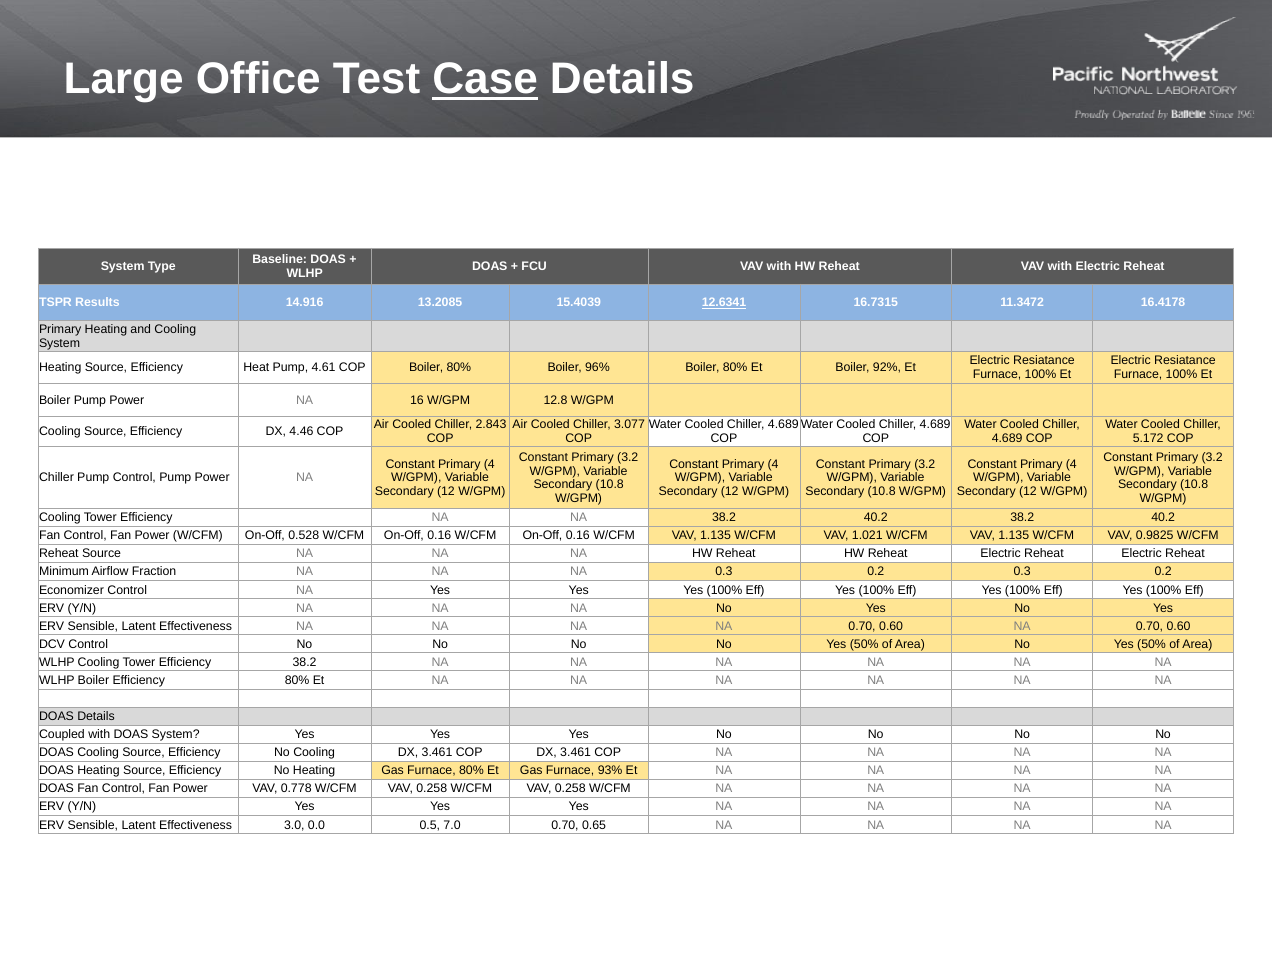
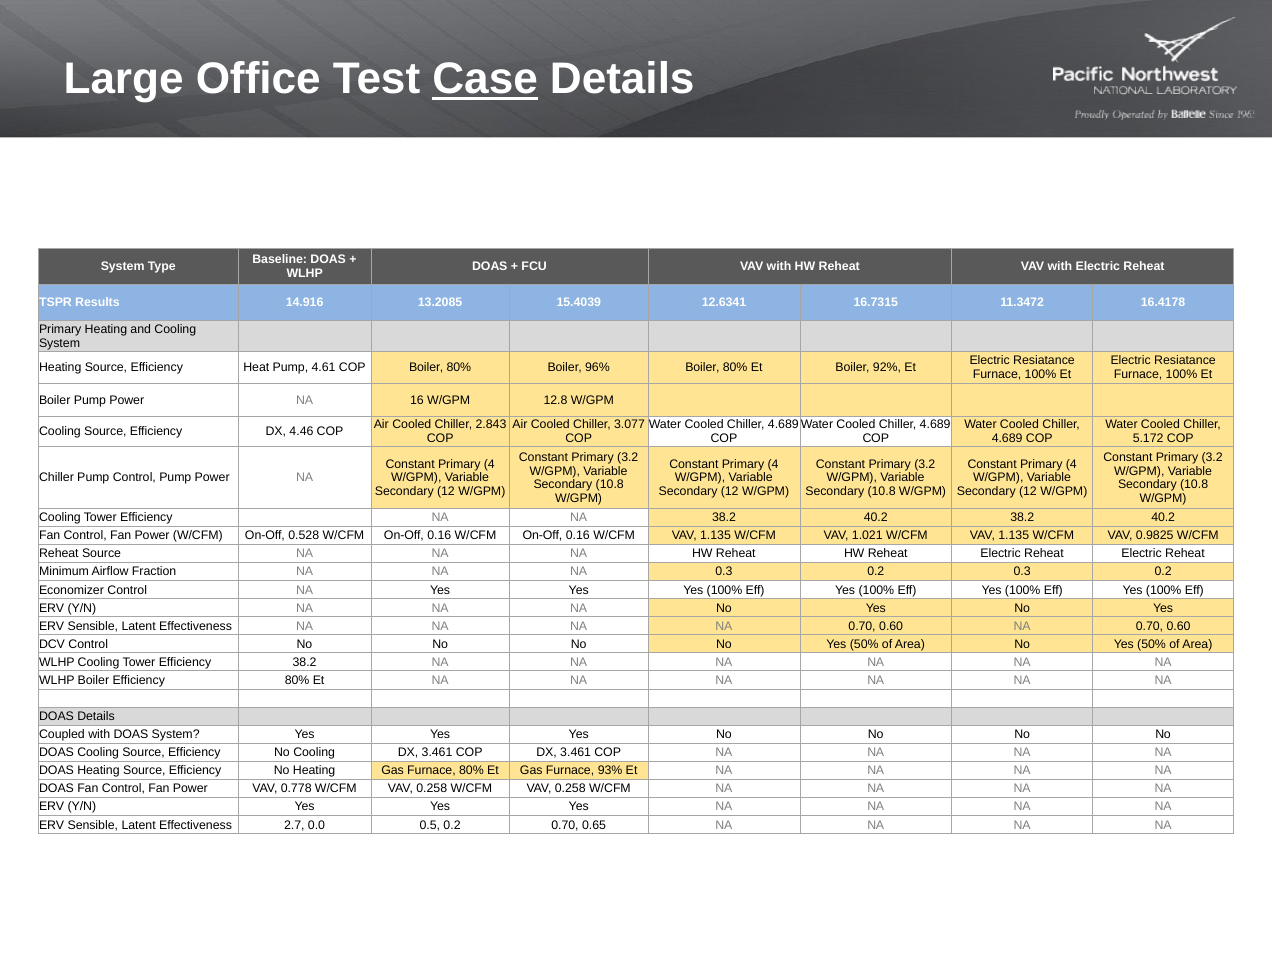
12.6341 underline: present -> none
3.0: 3.0 -> 2.7
0.5 7.0: 7.0 -> 0.2
